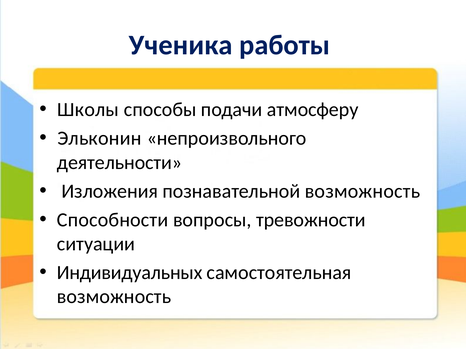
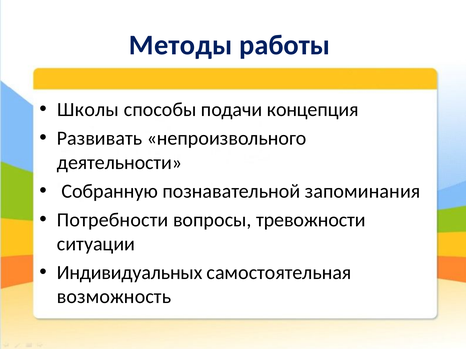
Ученика: Ученика -> Методы
атмосферу: атмосферу -> концепция
Эльконин: Эльконин -> Развивать
Изложения: Изложения -> Собранную
познавательной возможность: возможность -> запоминания
Способности: Способности -> Потребности
